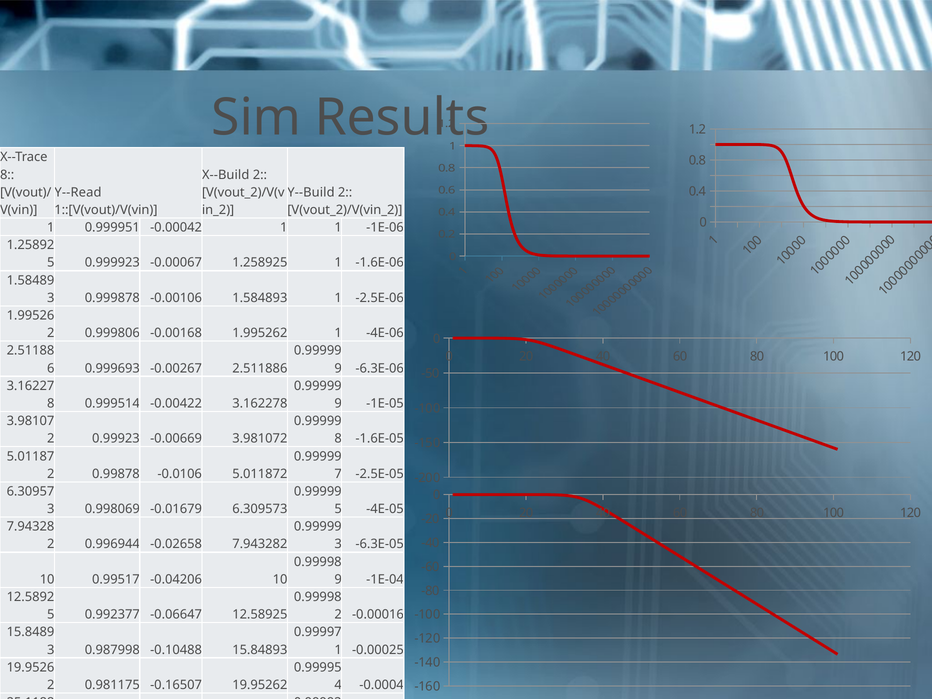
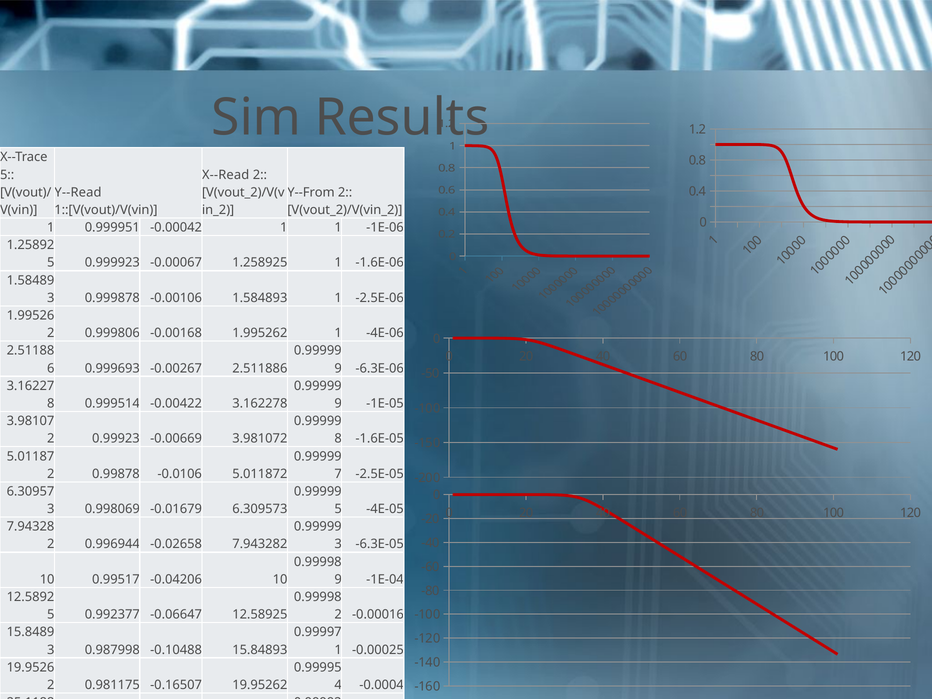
8 at (7, 175): 8 -> 5
X--Build: X--Build -> X--Read
Y--Build: Y--Build -> Y--From
